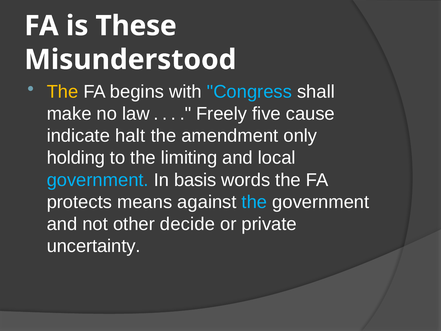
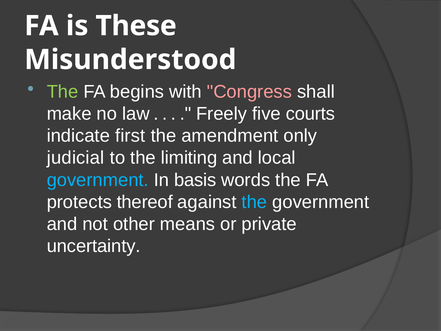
The at (62, 92) colour: yellow -> light green
Congress colour: light blue -> pink
cause: cause -> courts
halt: halt -> first
holding: holding -> judicial
means: means -> thereof
decide: decide -> means
